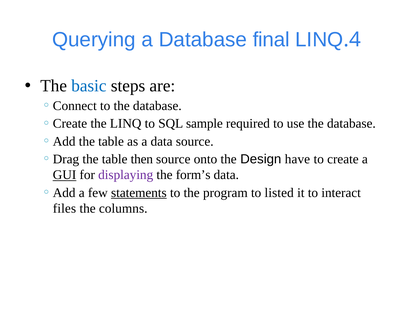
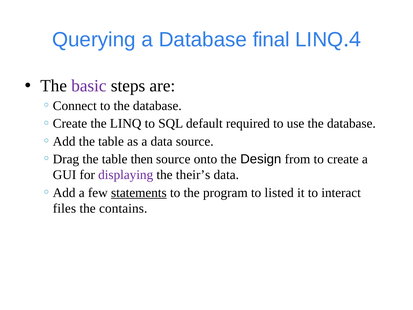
basic colour: blue -> purple
sample: sample -> default
have: have -> from
GUI underline: present -> none
form’s: form’s -> their’s
columns: columns -> contains
